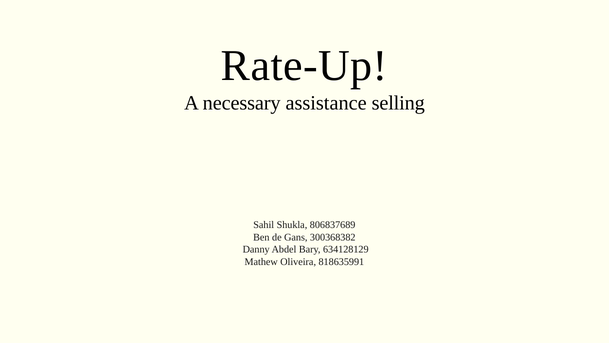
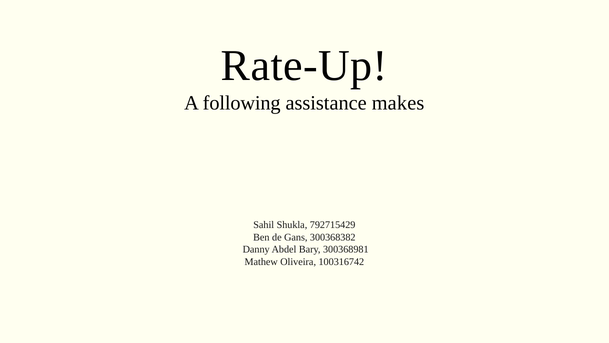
necessary: necessary -> following
selling: selling -> makes
806837689: 806837689 -> 792715429
634128129: 634128129 -> 300368981
818635991: 818635991 -> 100316742
